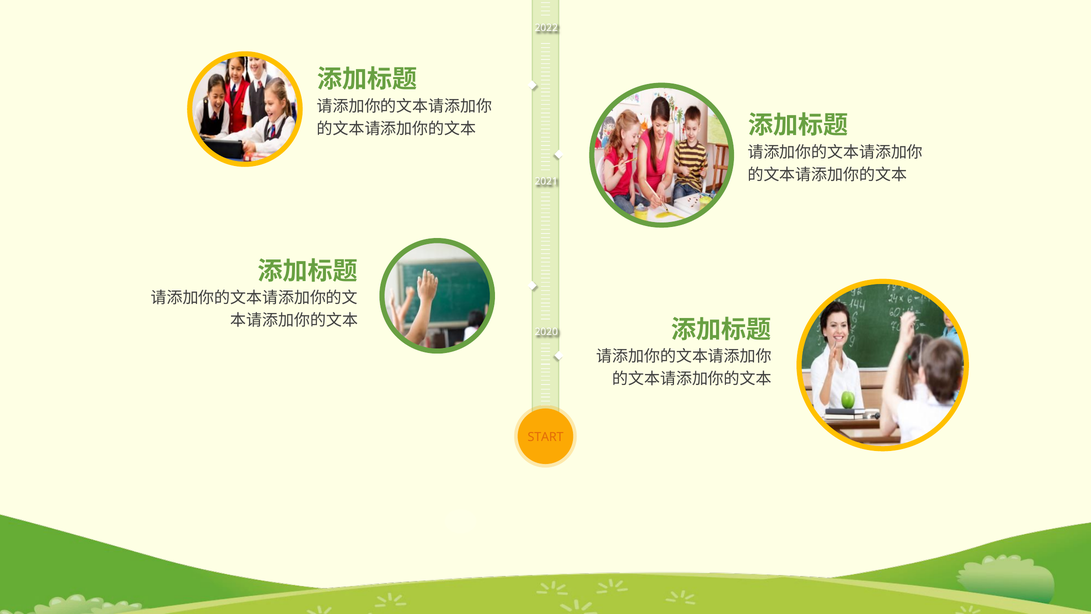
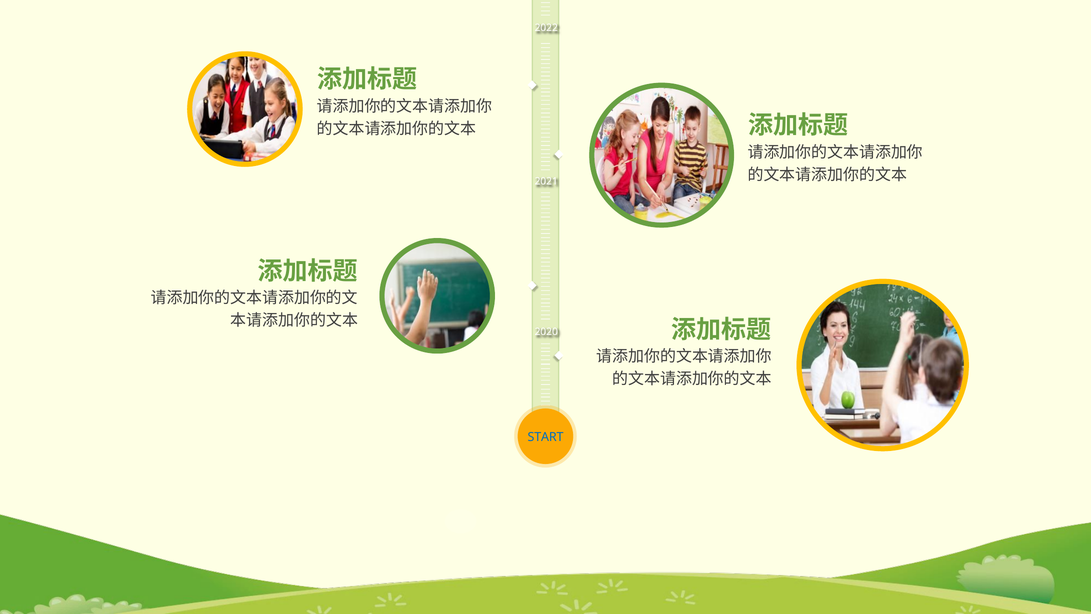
START colour: orange -> blue
